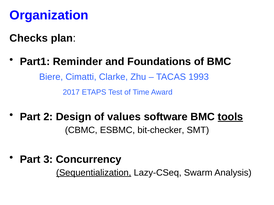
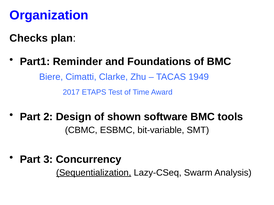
1993: 1993 -> 1949
values: values -> shown
tools underline: present -> none
bit-checker: bit-checker -> bit-variable
